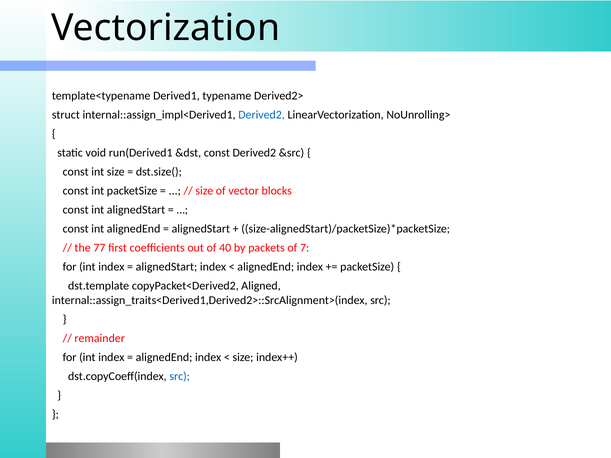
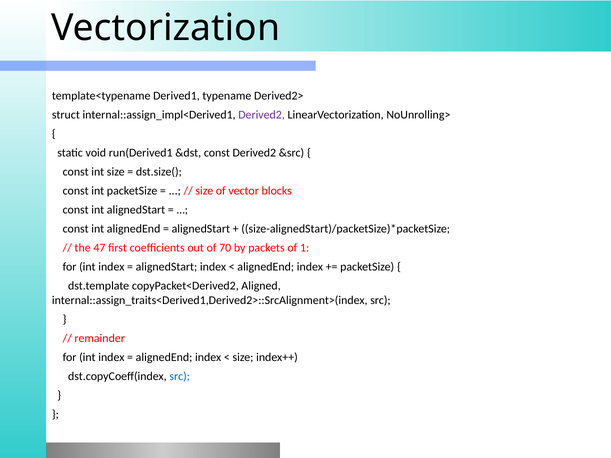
Derived2 at (262, 115) colour: blue -> purple
77: 77 -> 47
40: 40 -> 70
7: 7 -> 1
